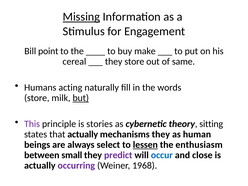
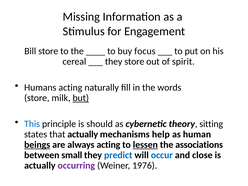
Missing underline: present -> none
Bill point: point -> store
make: make -> focus
same: same -> spirit
This colour: purple -> blue
stories: stories -> should
mechanisms they: they -> help
beings underline: none -> present
always select: select -> acting
enthusiasm: enthusiasm -> associations
predict colour: purple -> blue
1968: 1968 -> 1976
